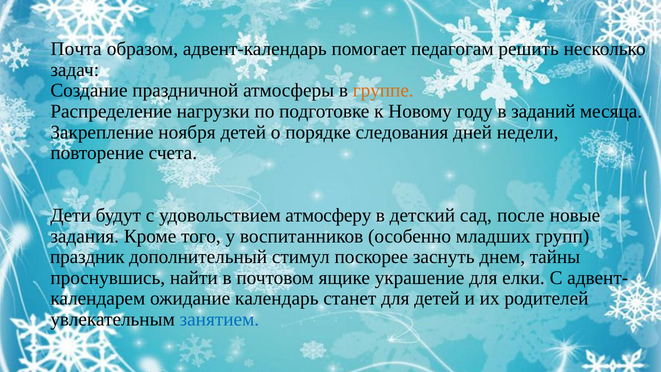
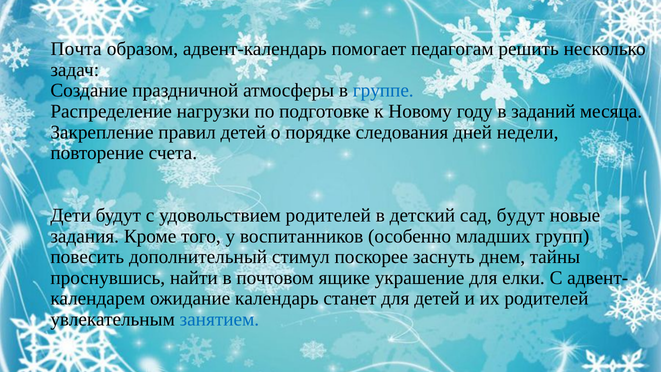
группе colour: orange -> blue
ноября: ноября -> правил
удовольствием атмосферу: атмосферу -> родителей
сад после: после -> будут
праздник: праздник -> повесить
